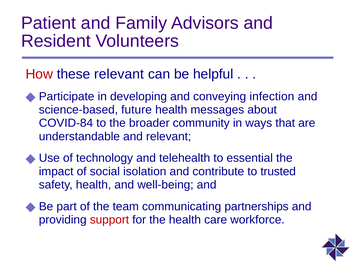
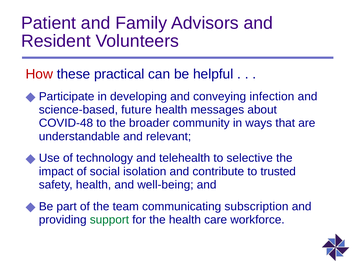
these relevant: relevant -> practical
COVID-84: COVID-84 -> COVID-48
essential: essential -> selective
partnerships: partnerships -> subscription
support colour: red -> green
